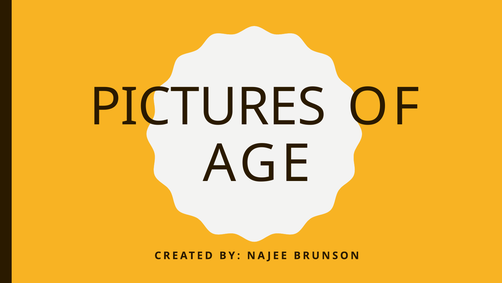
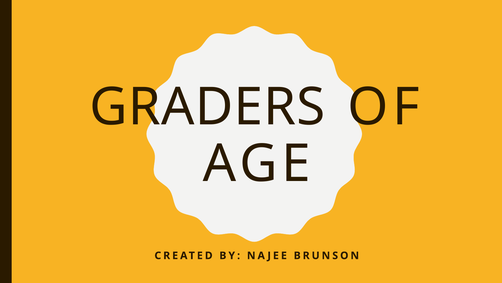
PICTURES: PICTURES -> GRADERS
